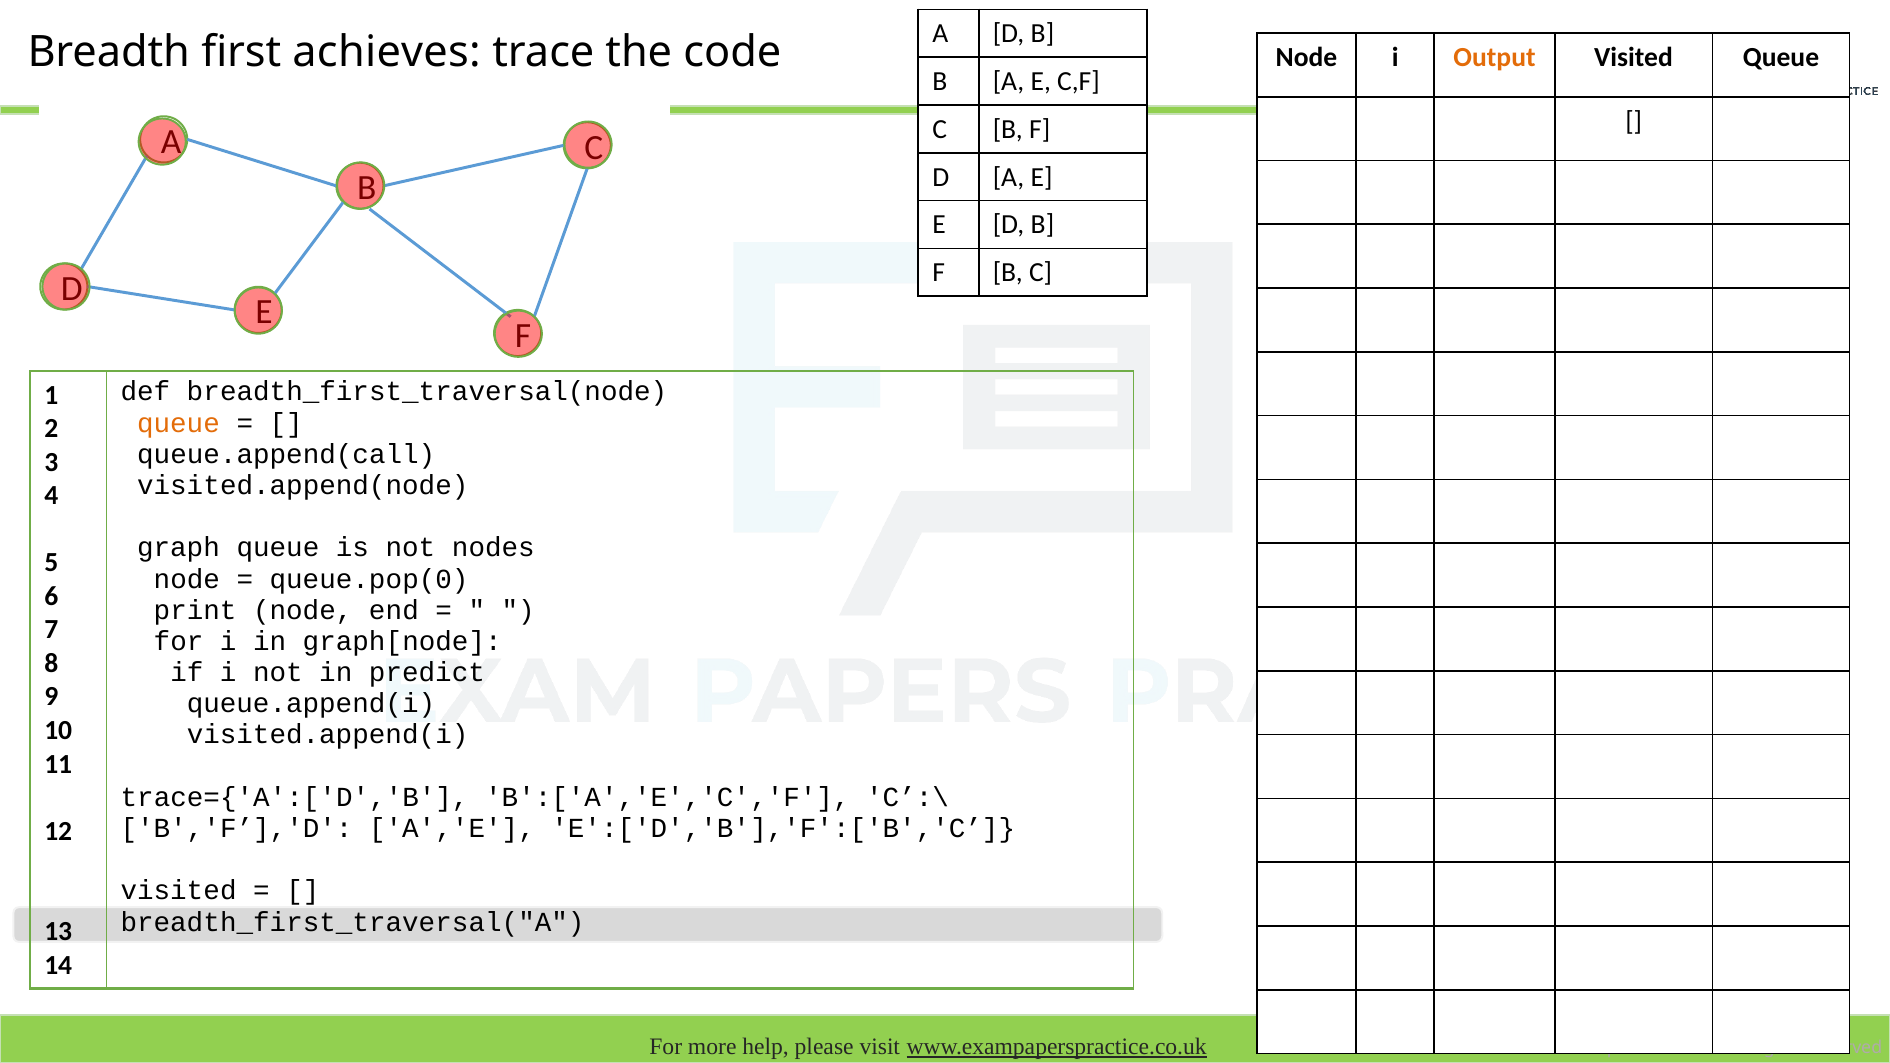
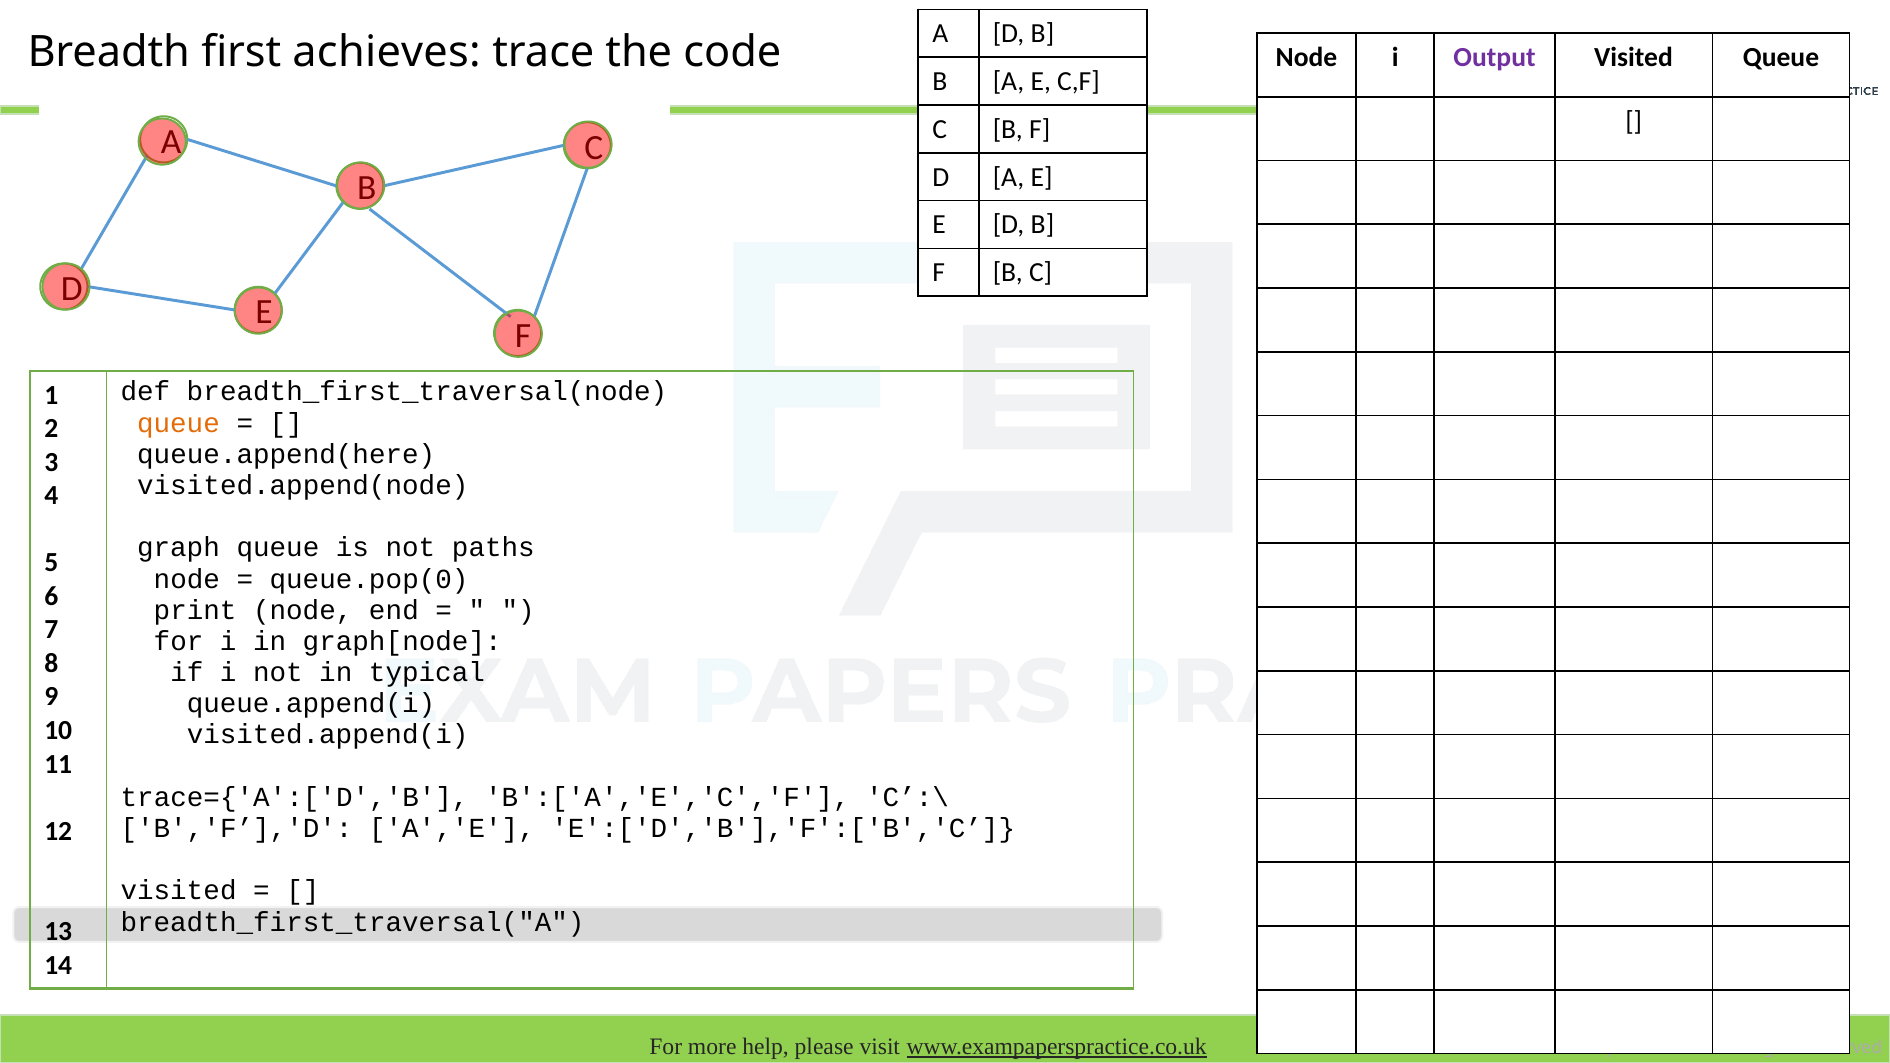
Output colour: orange -> purple
queue.append(call: queue.append(call -> queue.append(here
nodes: nodes -> paths
predict: predict -> typical
